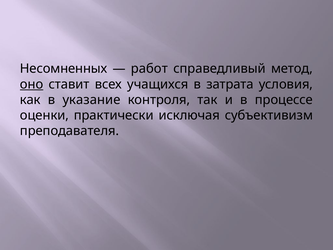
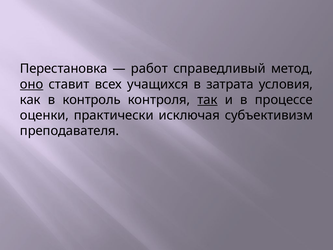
Несомненных: Несомненных -> Перестановка
указание: указание -> контроль
так underline: none -> present
